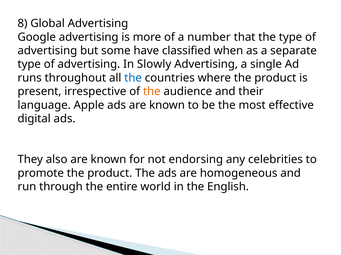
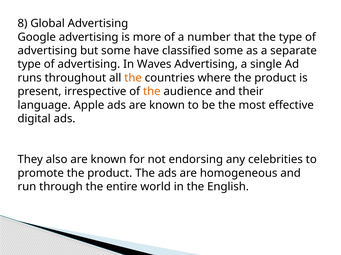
classified when: when -> some
Slowly: Slowly -> Waves
the at (133, 78) colour: blue -> orange
